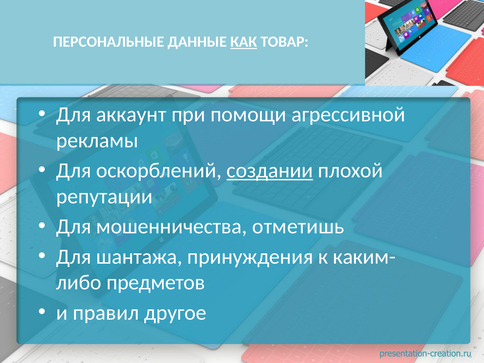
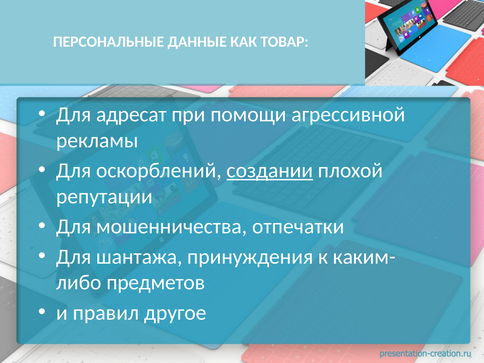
КАК underline: present -> none
аккаунт: аккаунт -> адресат
отметишь: отметишь -> отпечатки
